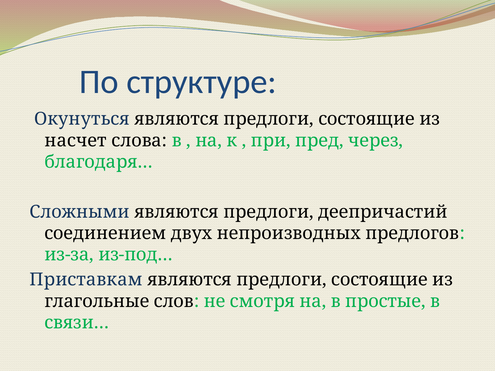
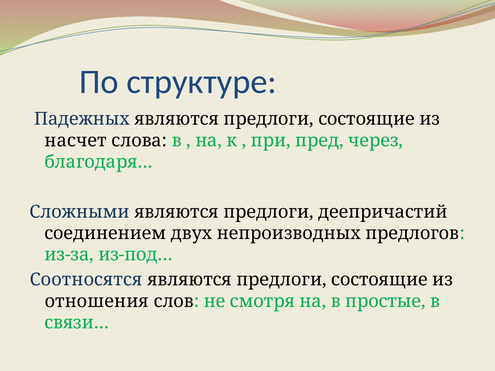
Окунуться: Окунуться -> Падежных
Приставкам: Приставкам -> Соотносятся
глагольные: глагольные -> отношения
